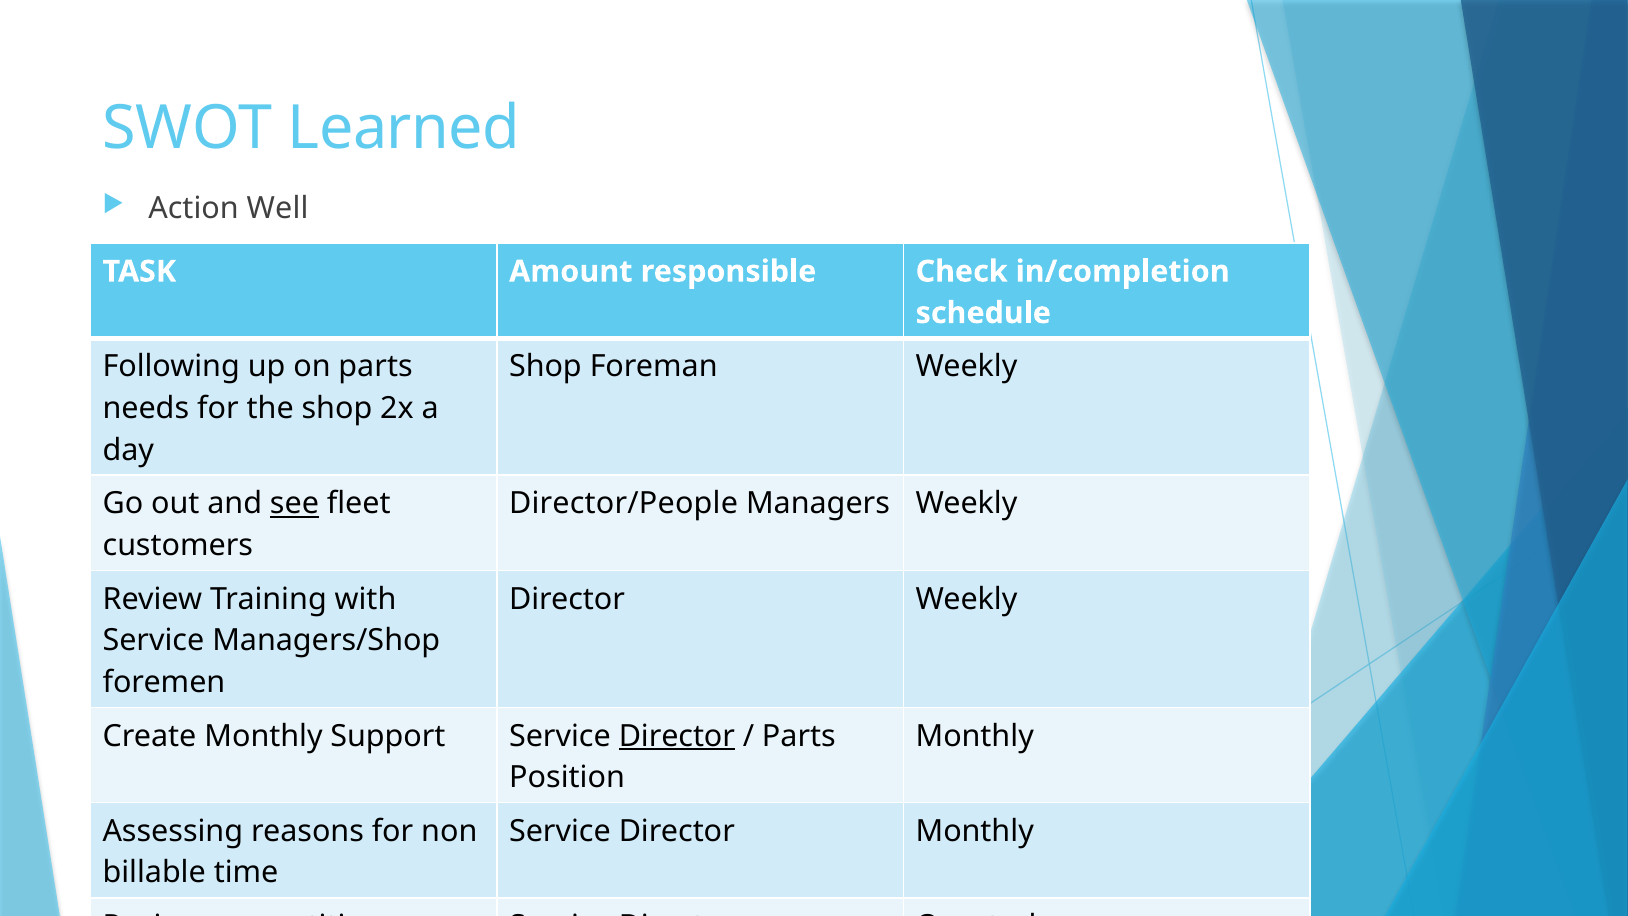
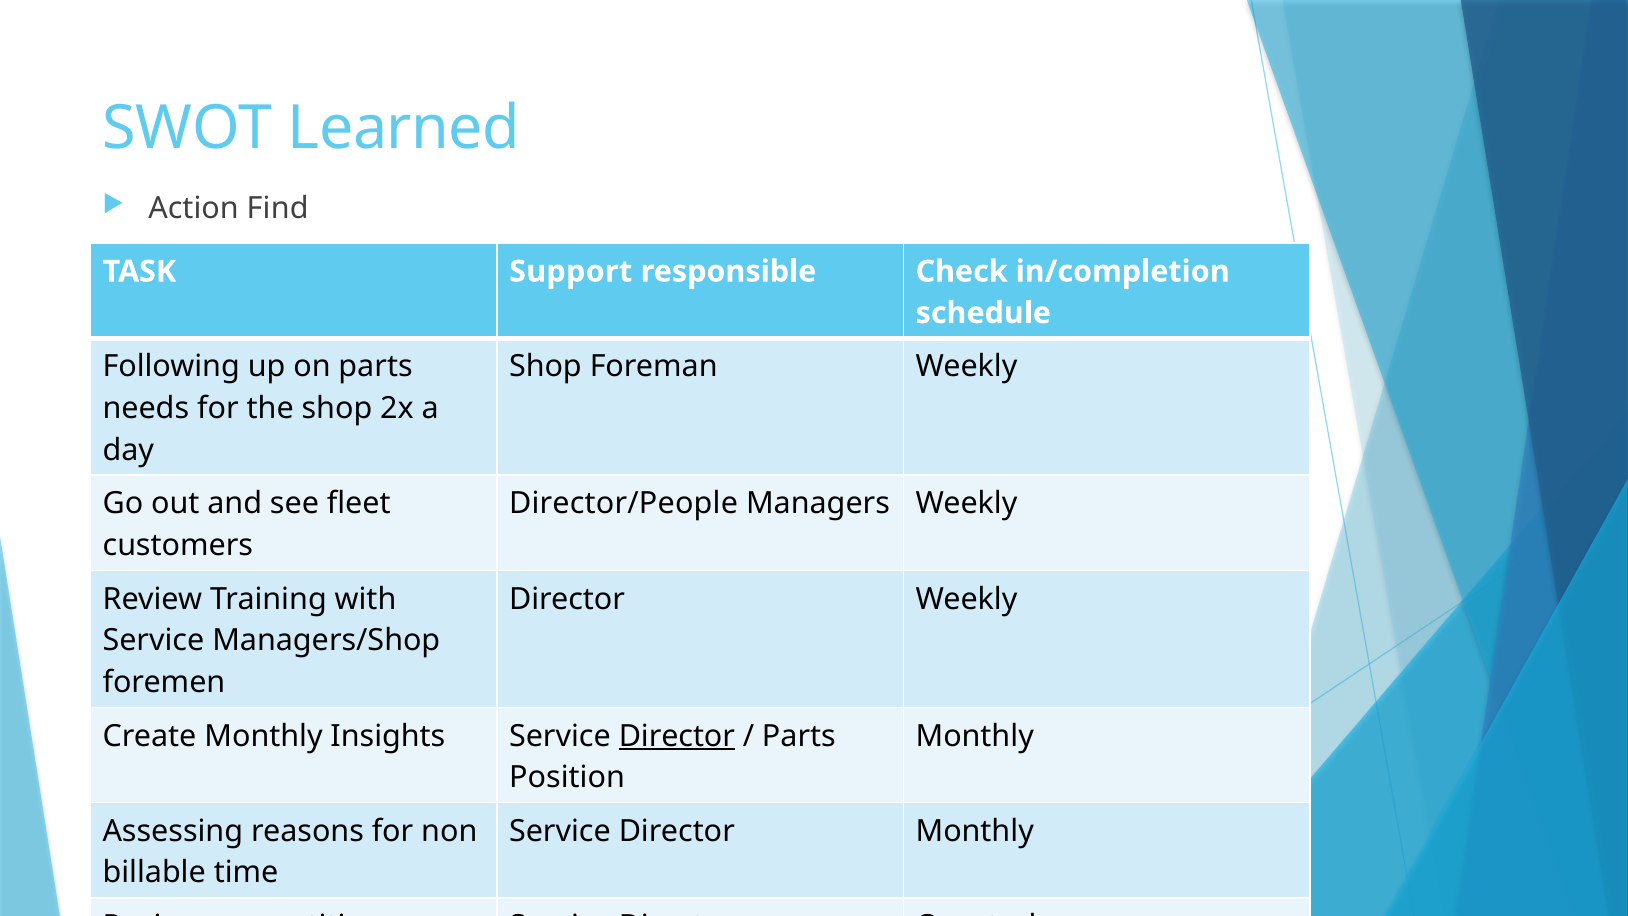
Well: Well -> Find
Amount: Amount -> Support
see underline: present -> none
Support: Support -> Insights
